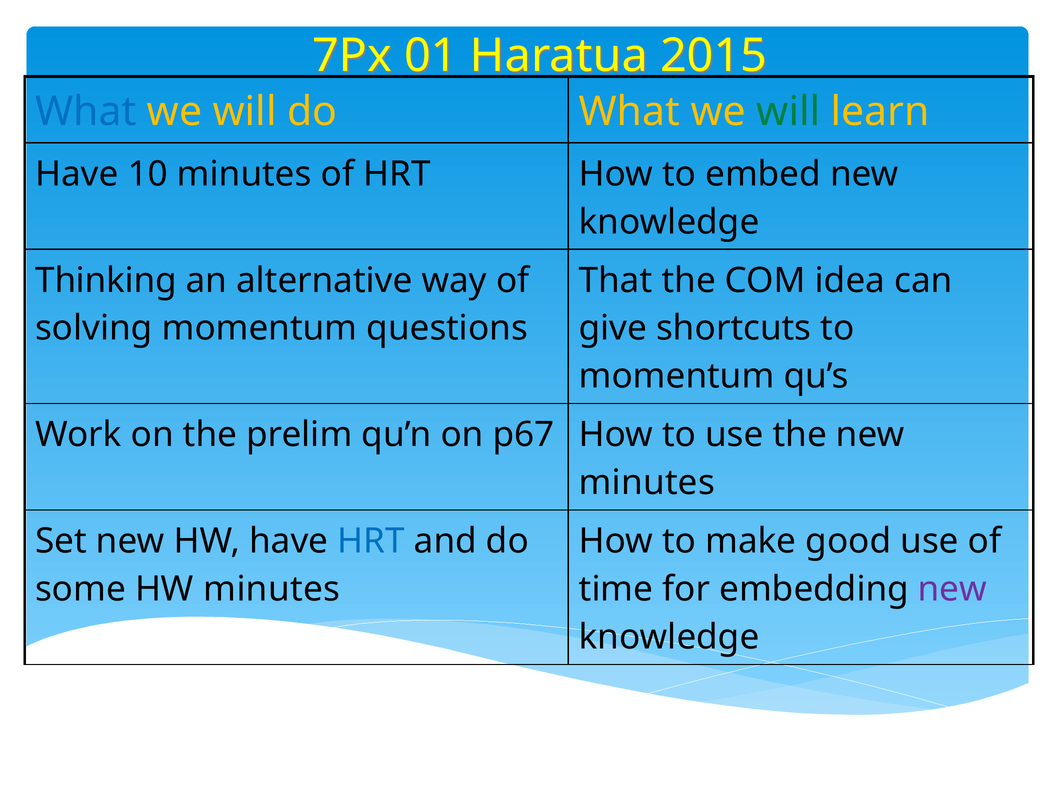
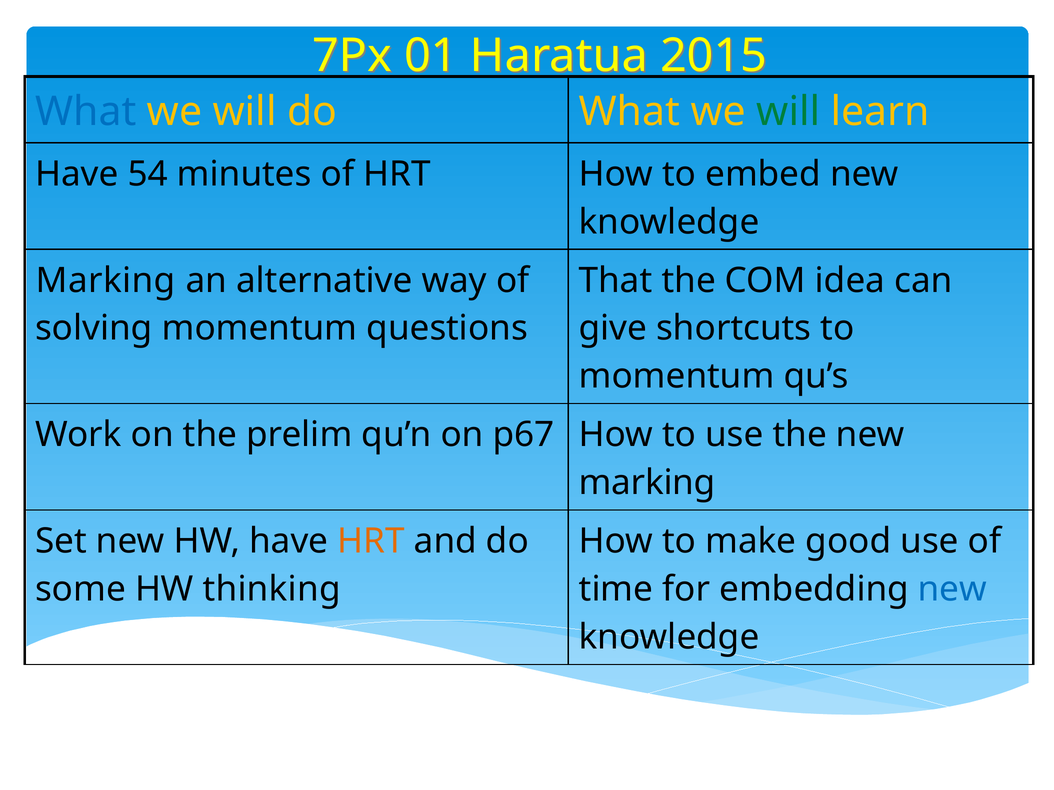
10: 10 -> 54
Thinking at (106, 281): Thinking -> Marking
minutes at (647, 483): minutes -> marking
HRT at (371, 542) colour: blue -> orange
HW minutes: minutes -> thinking
new at (952, 590) colour: purple -> blue
